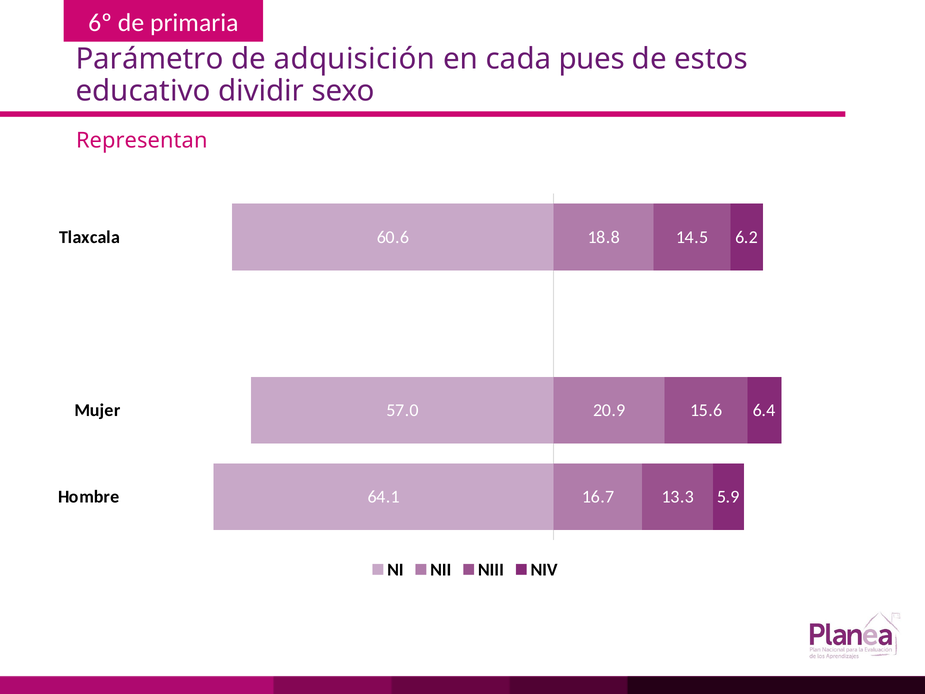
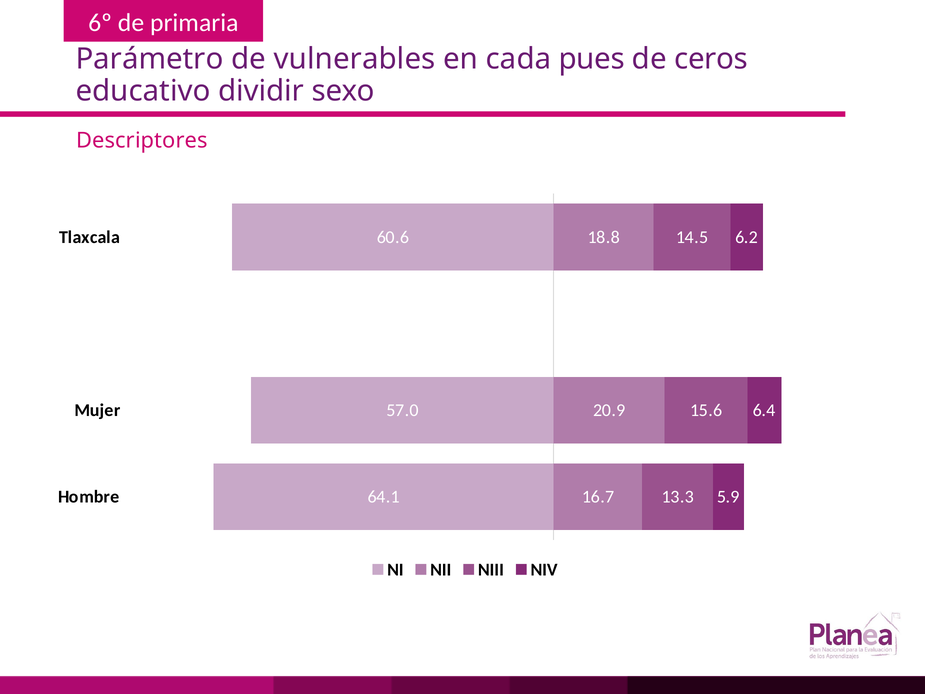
adquisición: adquisición -> vulnerables
estos: estos -> ceros
Representan: Representan -> Descriptores
